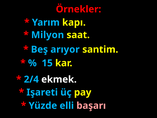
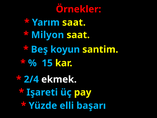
Yarım kapı: kapı -> saat
arıyor: arıyor -> koyun
başarı colour: pink -> light blue
